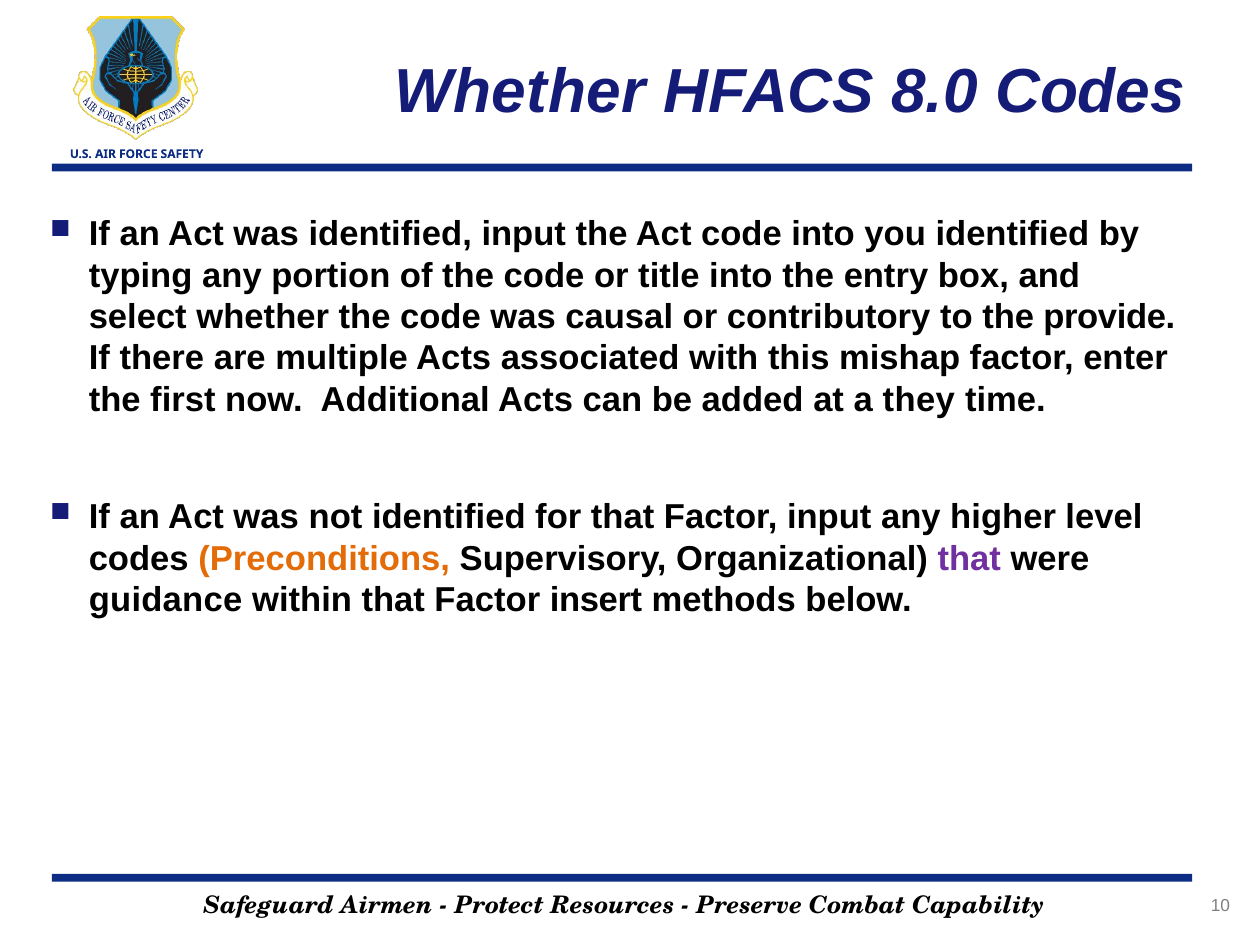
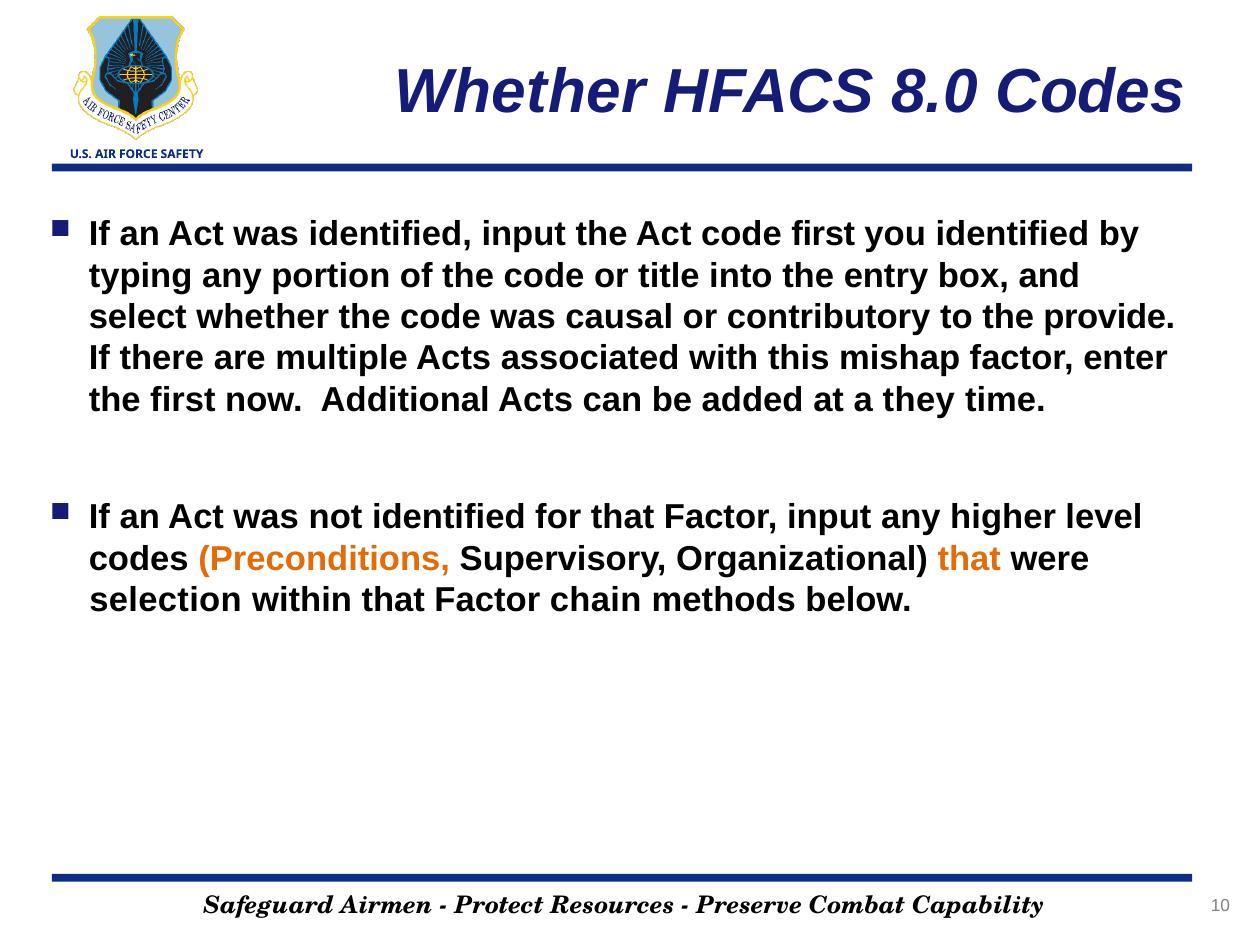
code into: into -> first
that at (969, 559) colour: purple -> orange
guidance: guidance -> selection
insert: insert -> chain
